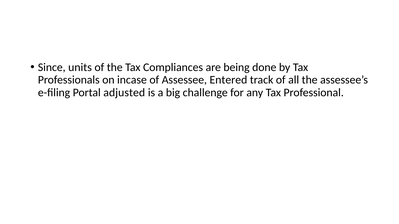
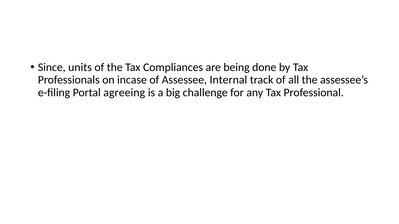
Entered: Entered -> Internal
adjusted: adjusted -> agreeing
